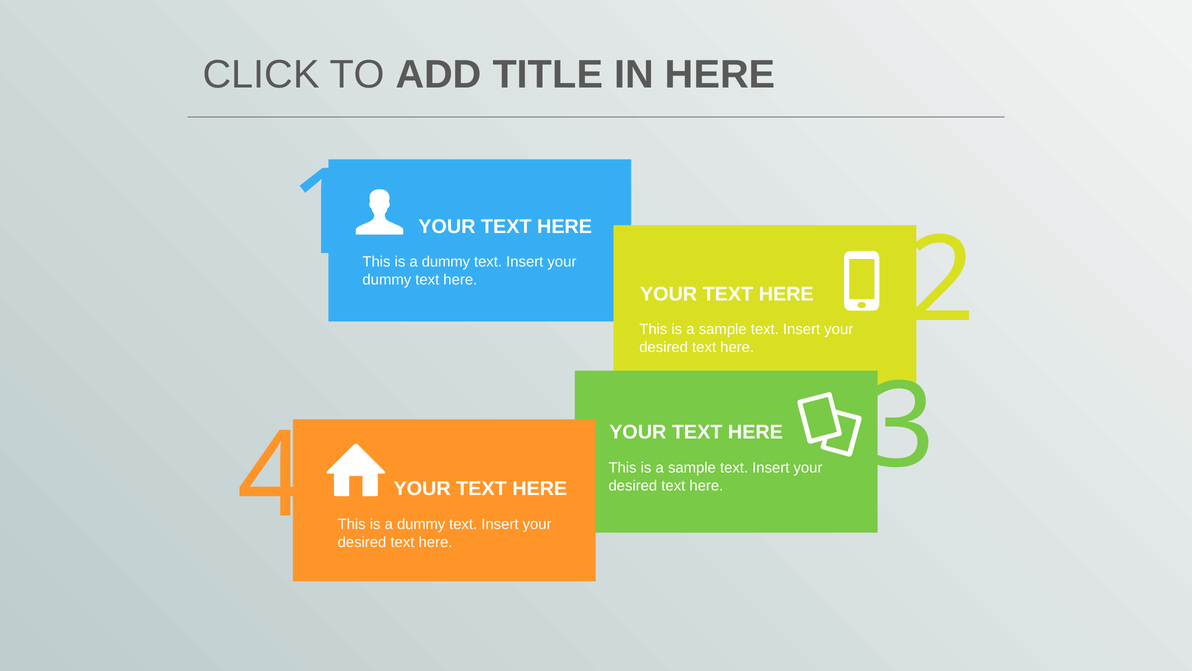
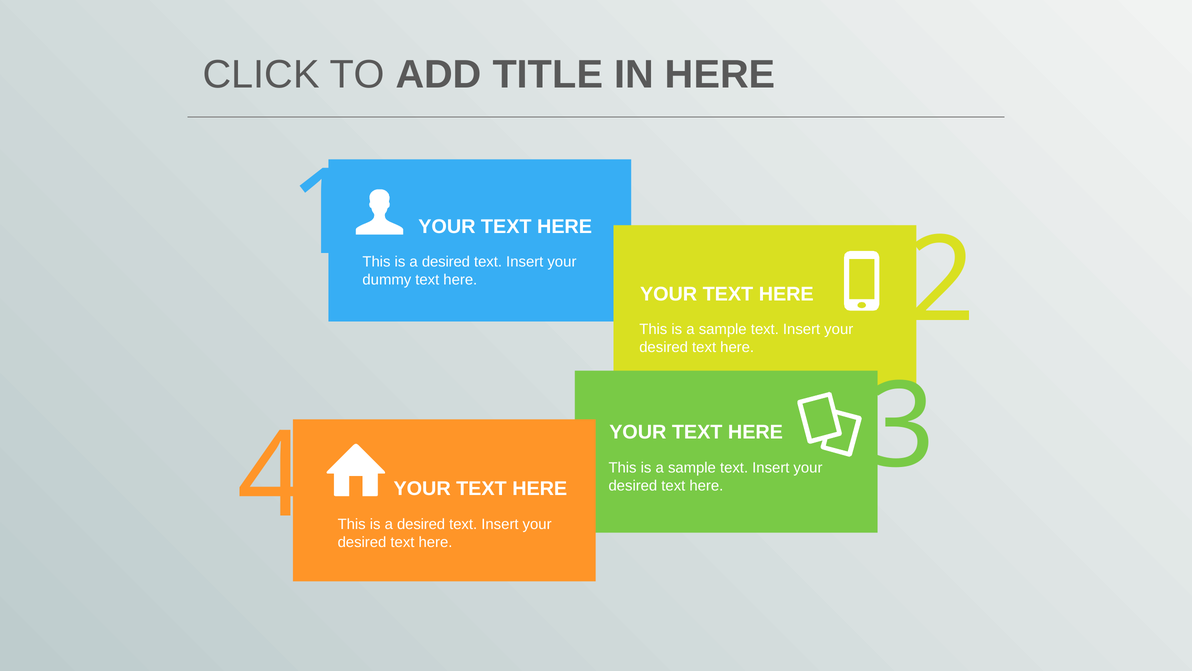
dummy at (446, 262): dummy -> desired
dummy at (421, 524): dummy -> desired
